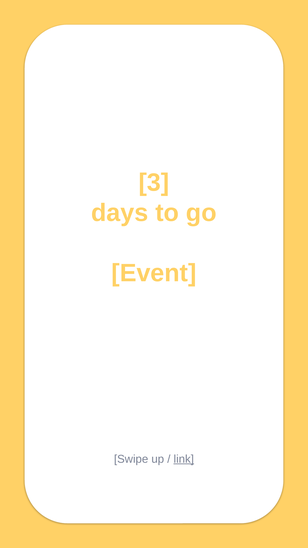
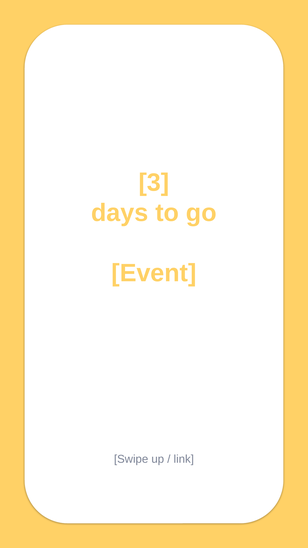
link underline: present -> none
